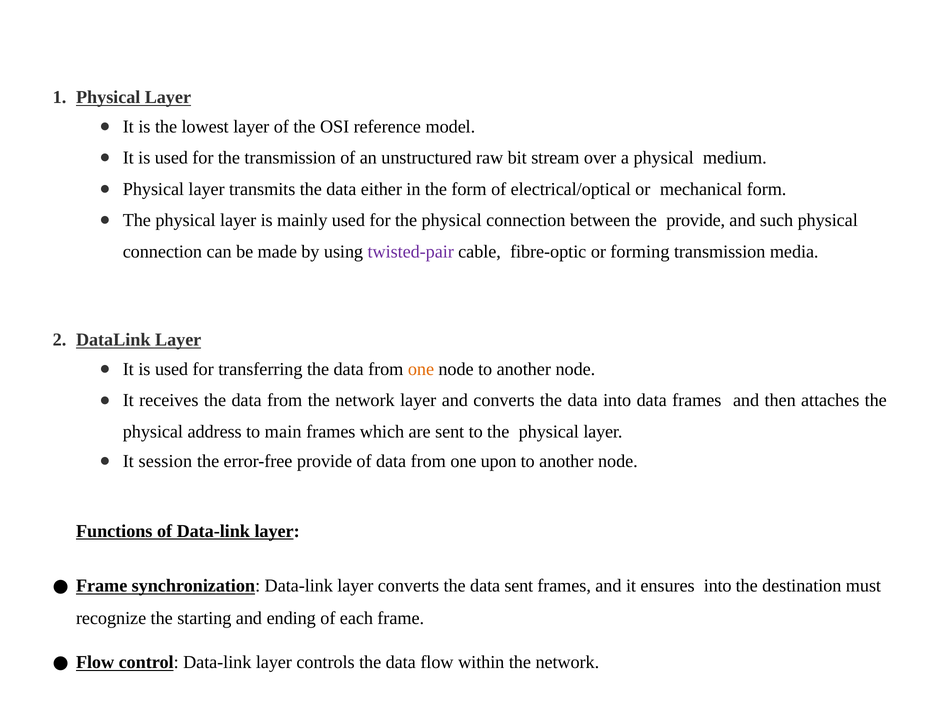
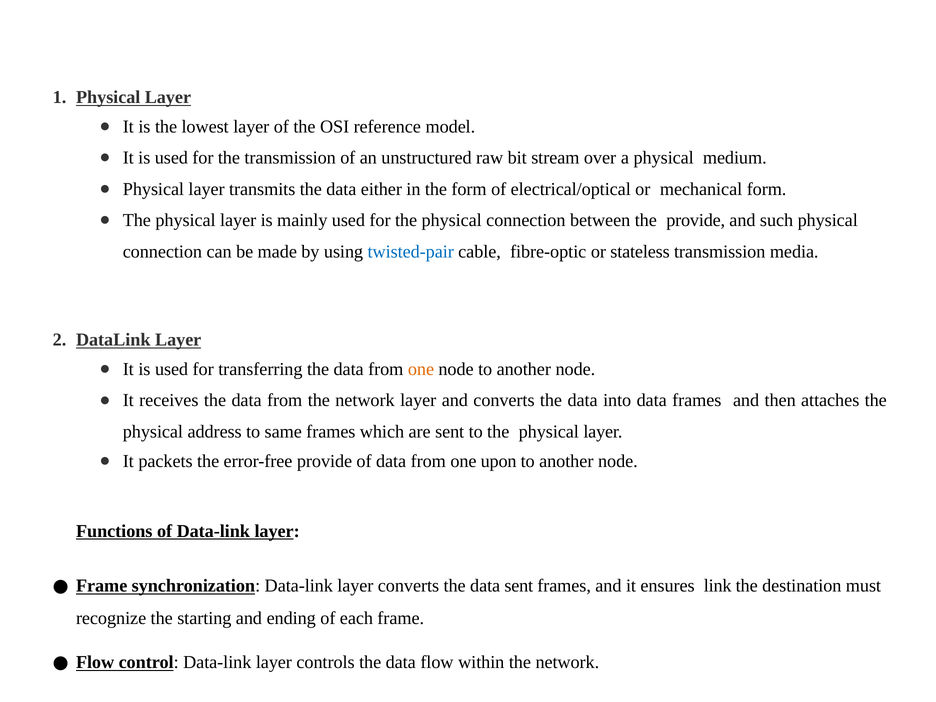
twisted-pair colour: purple -> blue
forming: forming -> stateless
main: main -> same
session: session -> packets
ensures into: into -> link
